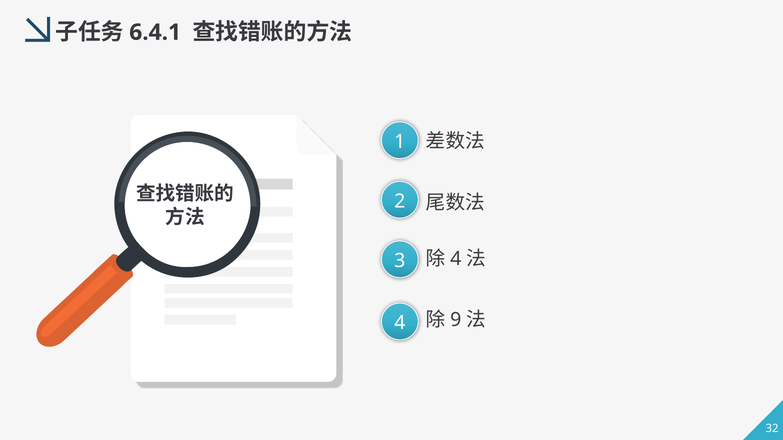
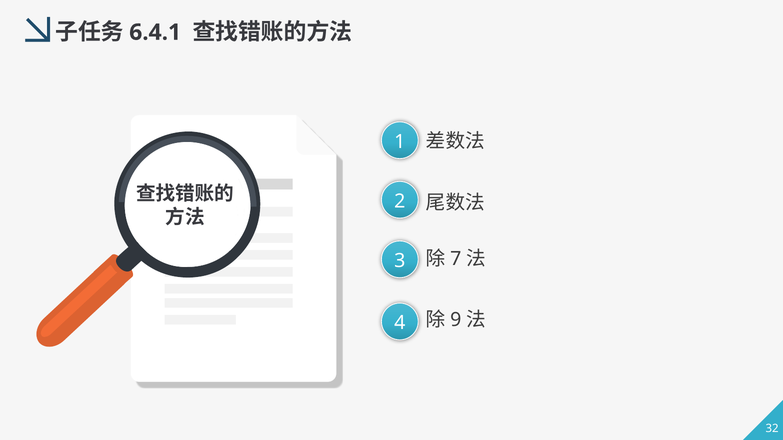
4 at (456, 259): 4 -> 7
